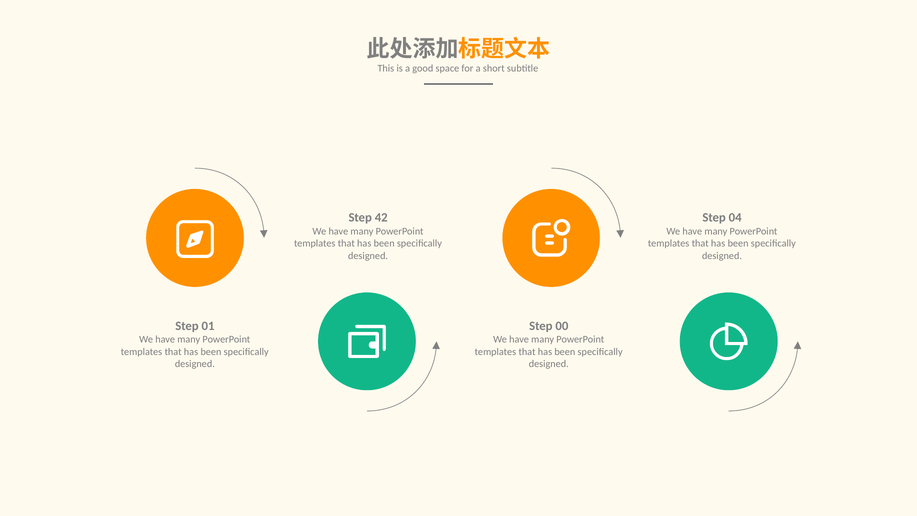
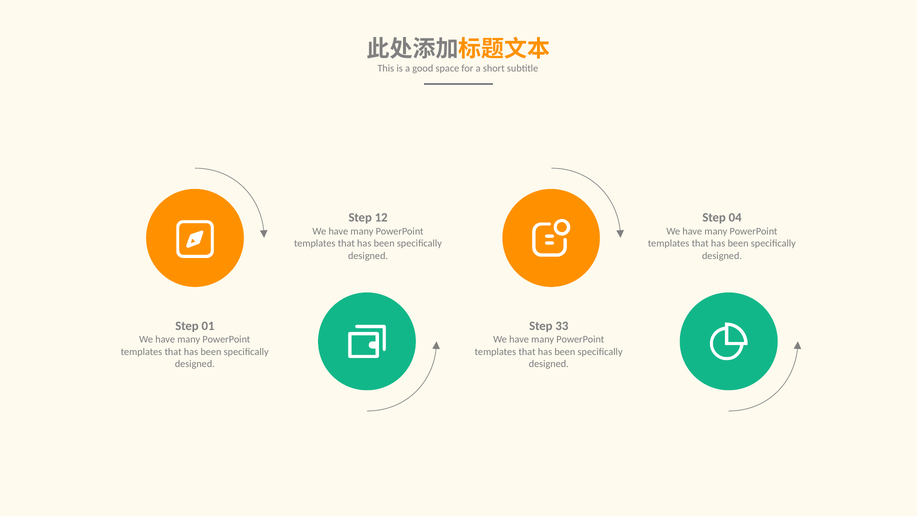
42: 42 -> 12
00: 00 -> 33
